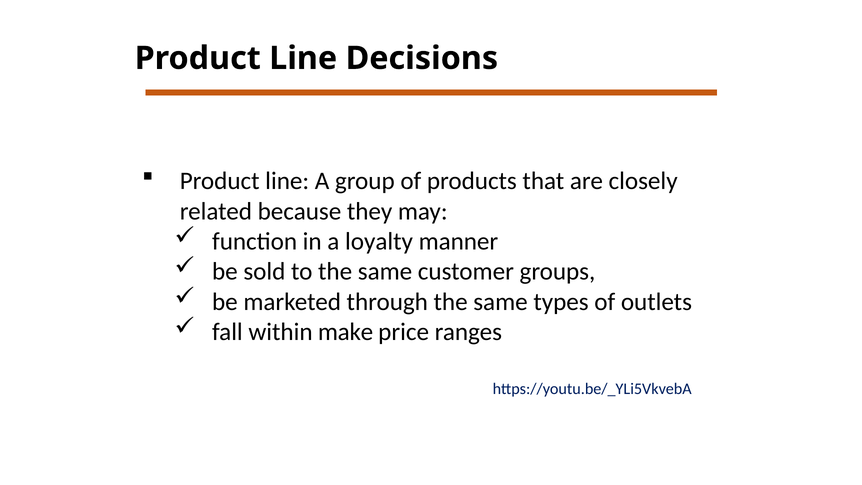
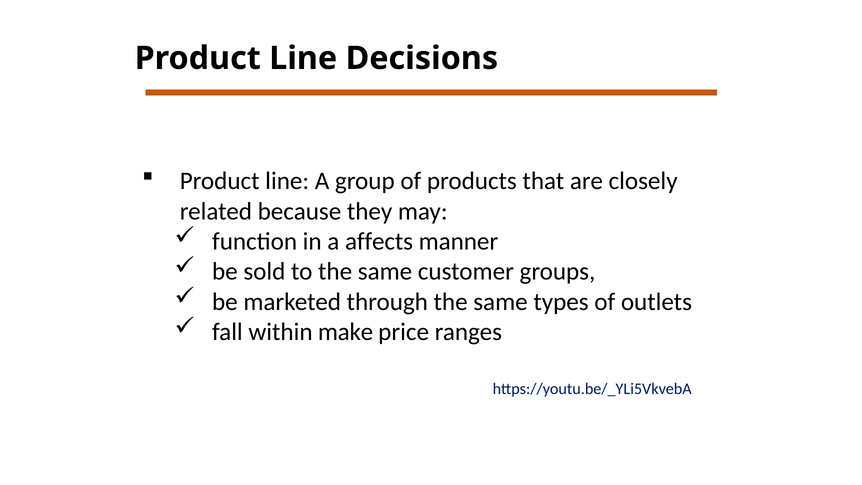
loyalty: loyalty -> affects
